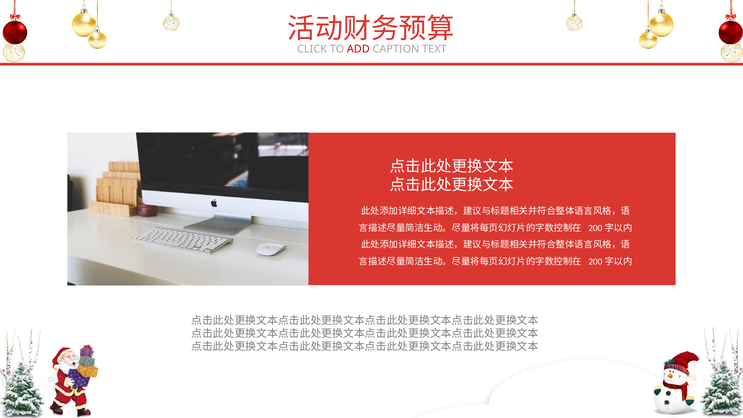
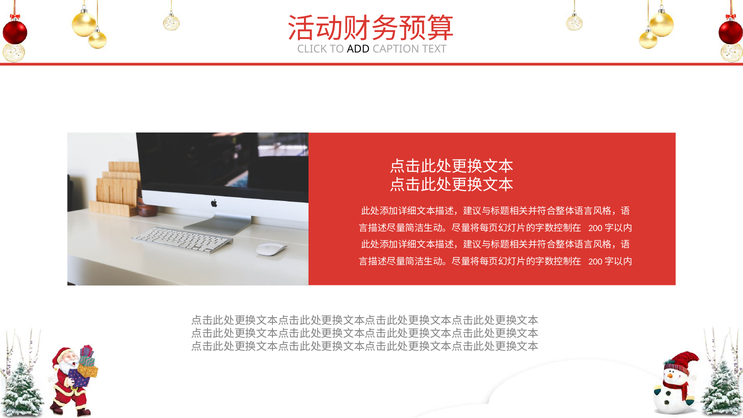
ADD colour: red -> black
